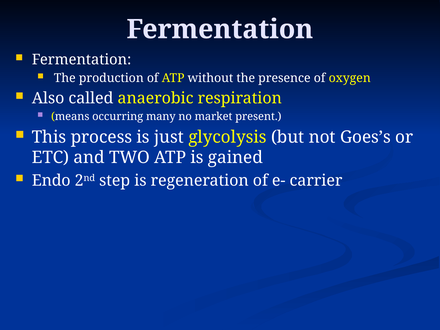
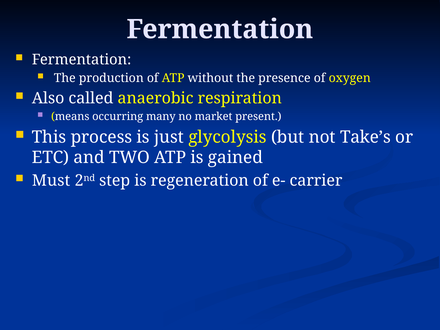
Goes’s: Goes’s -> Take’s
Endo: Endo -> Must
